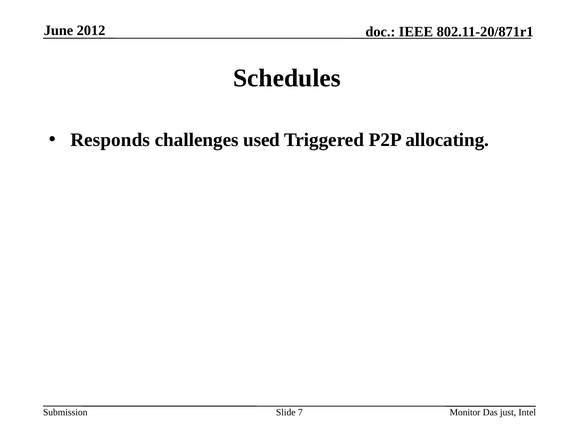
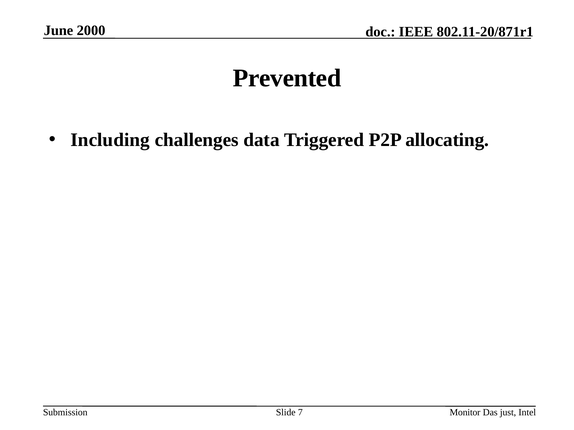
2012: 2012 -> 2000
Schedules: Schedules -> Prevented
Responds: Responds -> Including
used: used -> data
